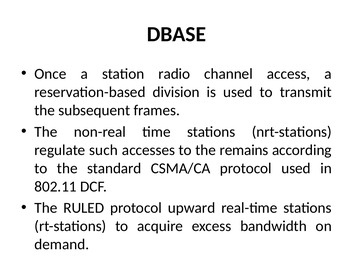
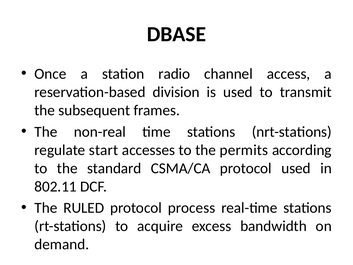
such: such -> start
remains: remains -> permits
upward: upward -> process
